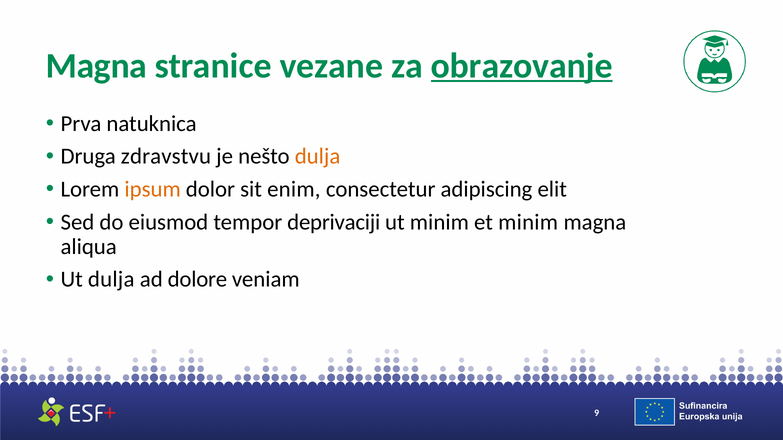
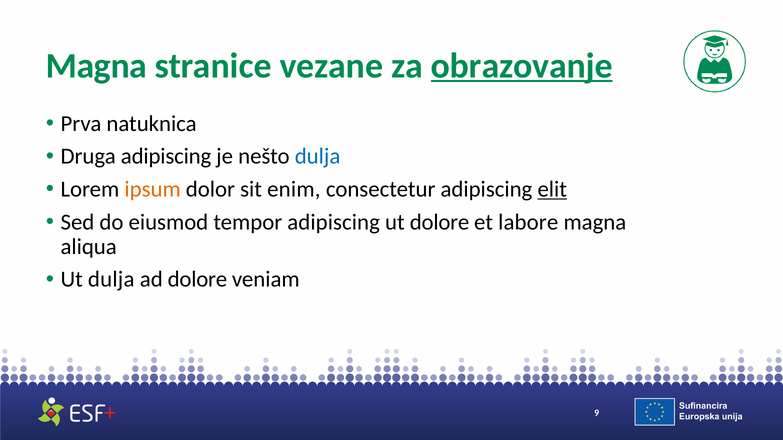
Druga zdravstvu: zdravstvu -> adipiscing
dulja at (318, 157) colour: orange -> blue
elit underline: none -> present
tempor deprivaciji: deprivaciji -> adipiscing
ut minim: minim -> dolore
et minim: minim -> labore
